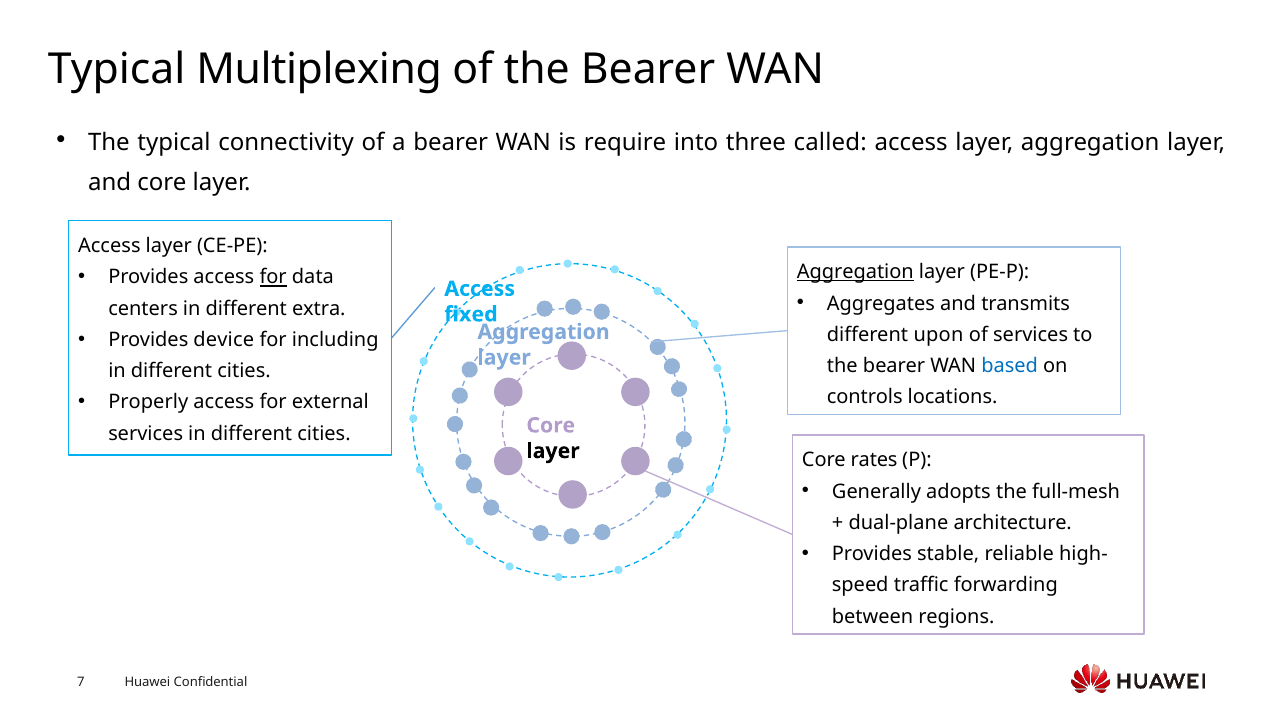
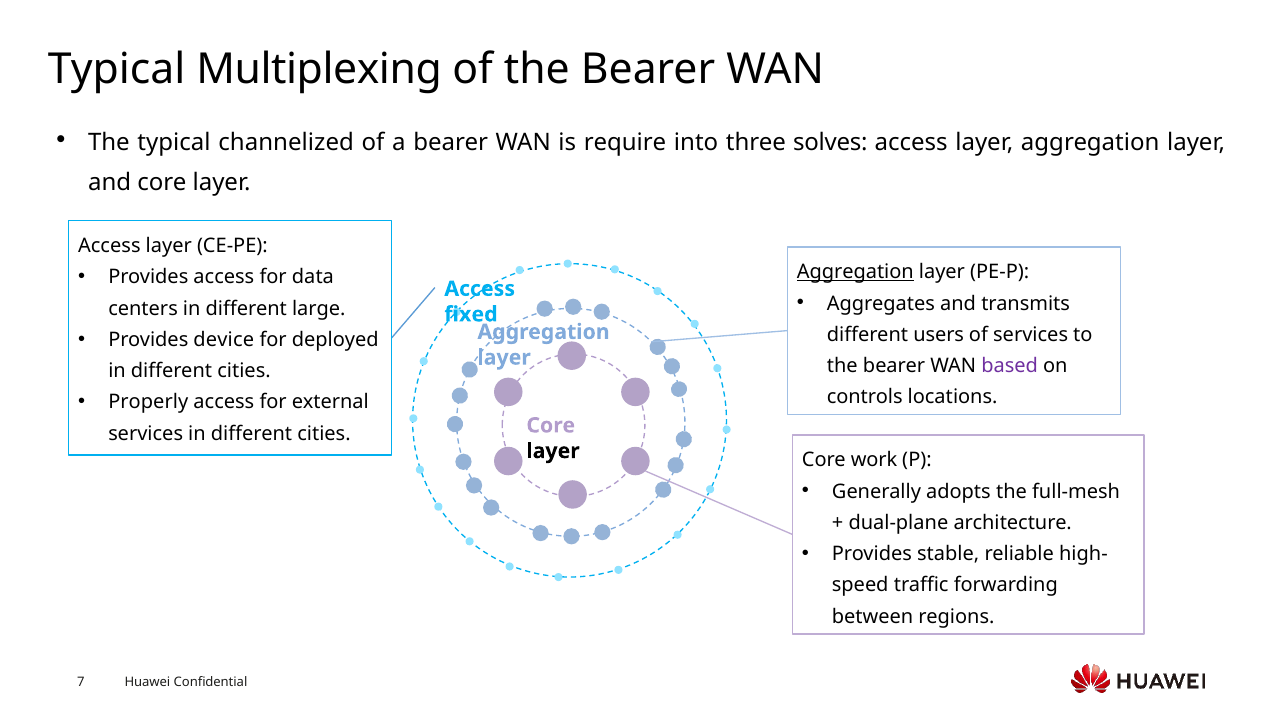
connectivity: connectivity -> channelized
called: called -> solves
for at (273, 277) underline: present -> none
extra: extra -> large
upon: upon -> users
including: including -> deployed
based colour: blue -> purple
rates: rates -> work
